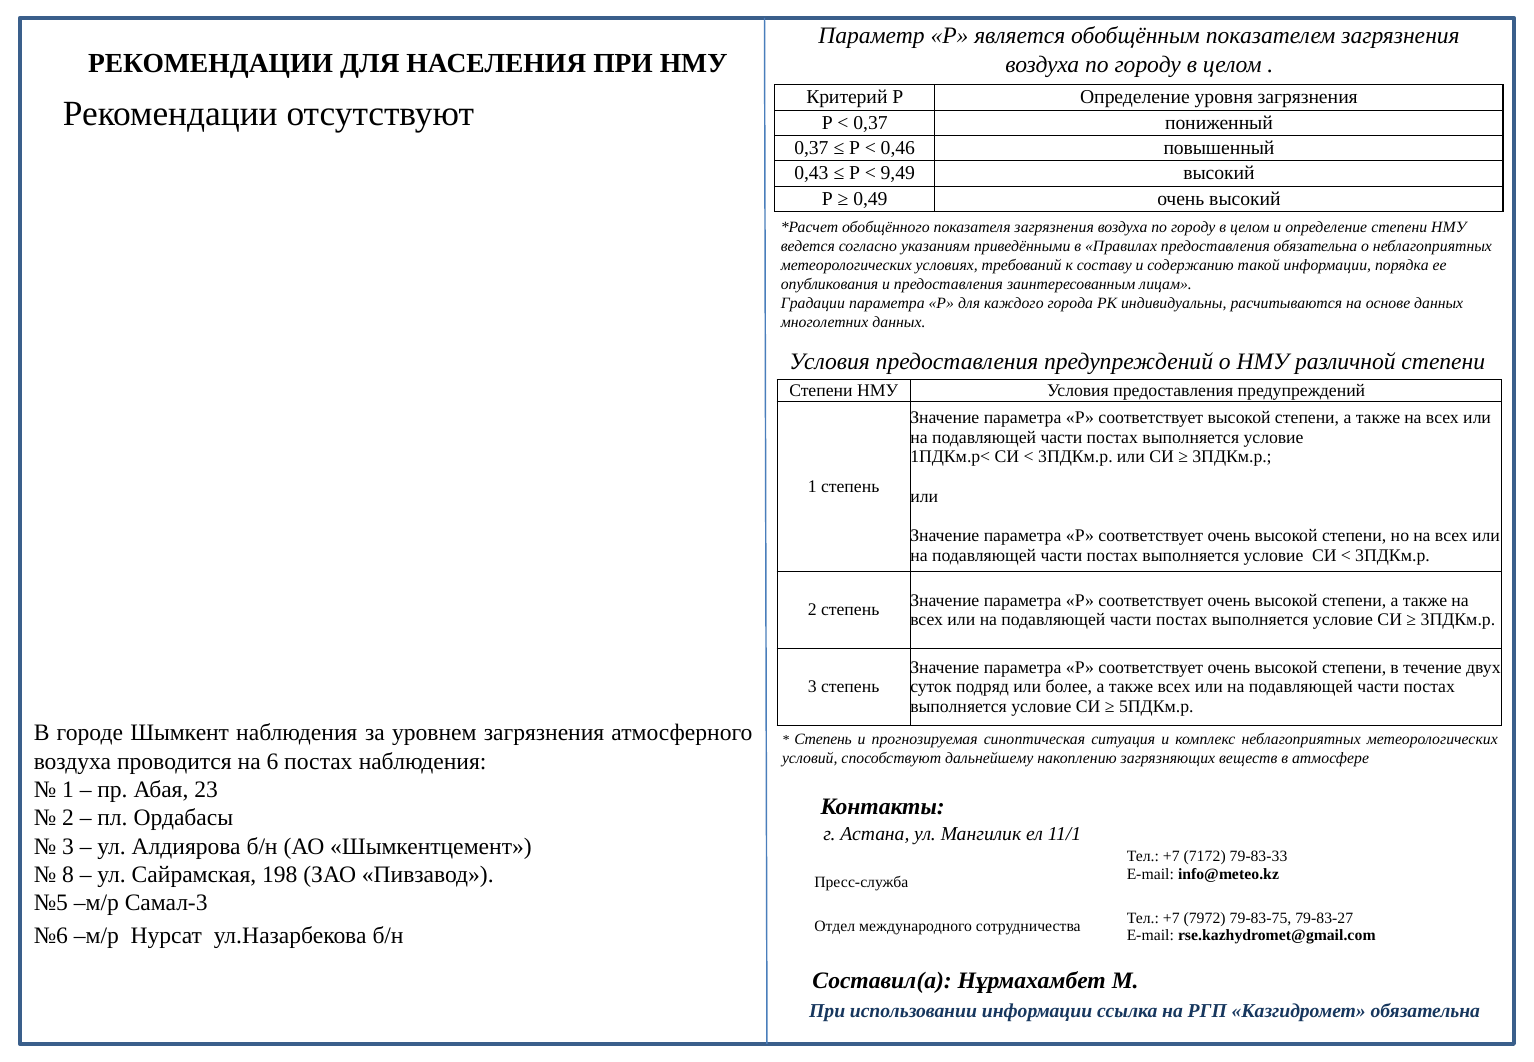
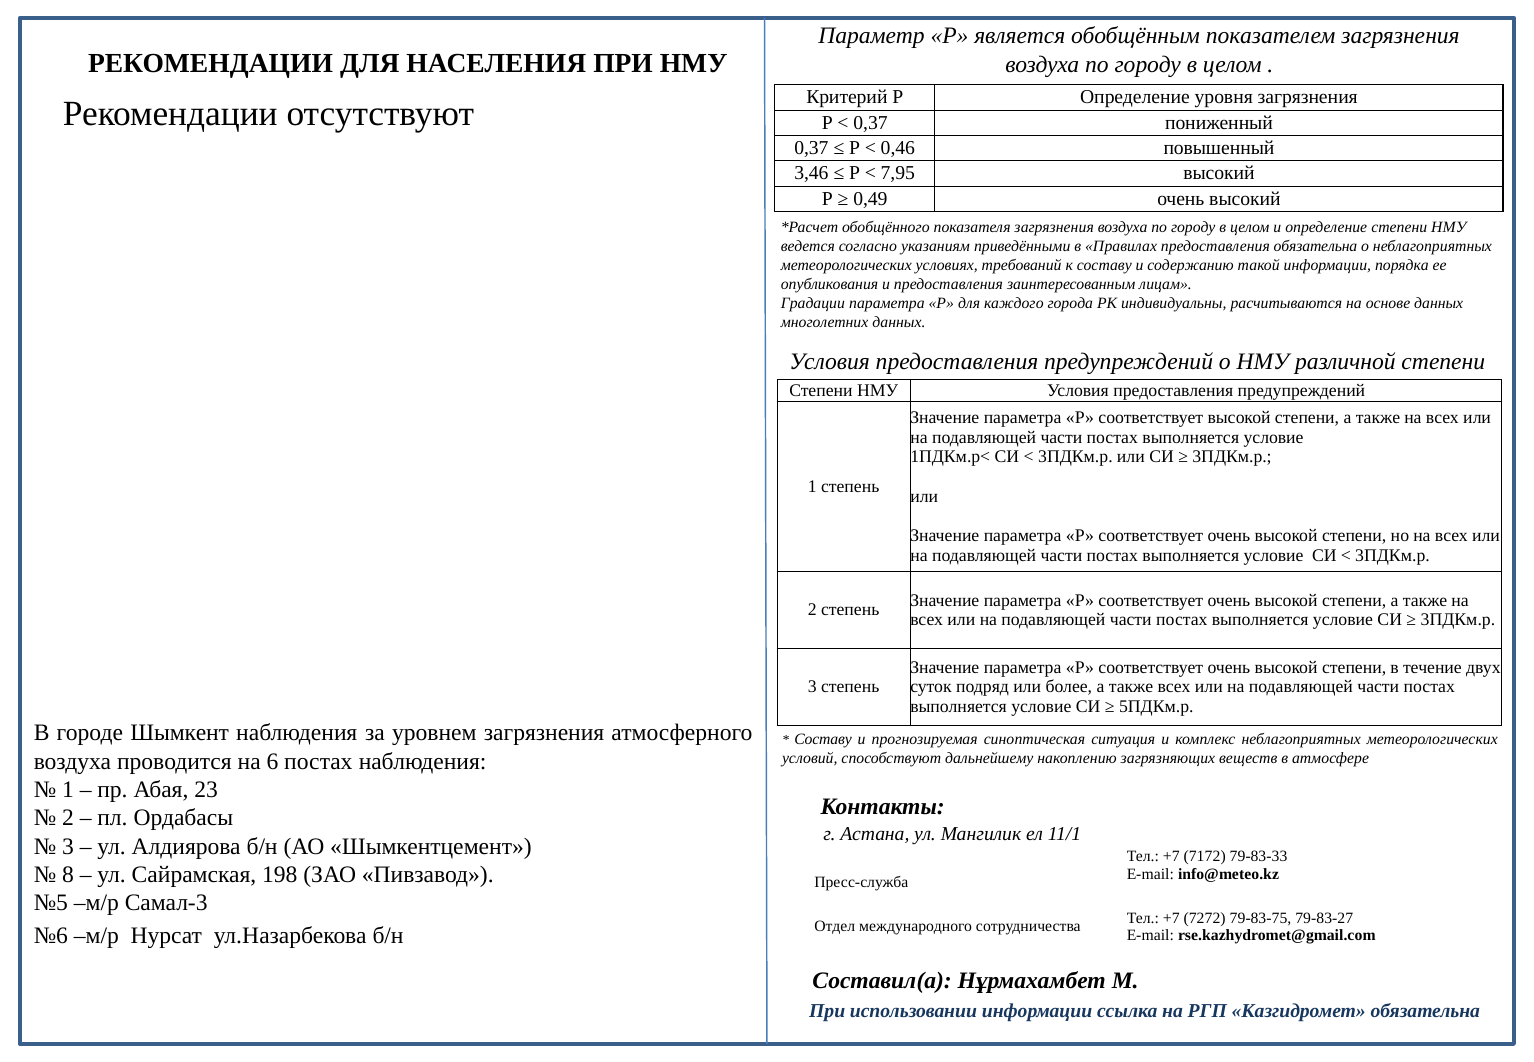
0,43: 0,43 -> 3,46
9,49: 9,49 -> 7,95
Степень at (823, 740): Степень -> Составу
7972: 7972 -> 7272
